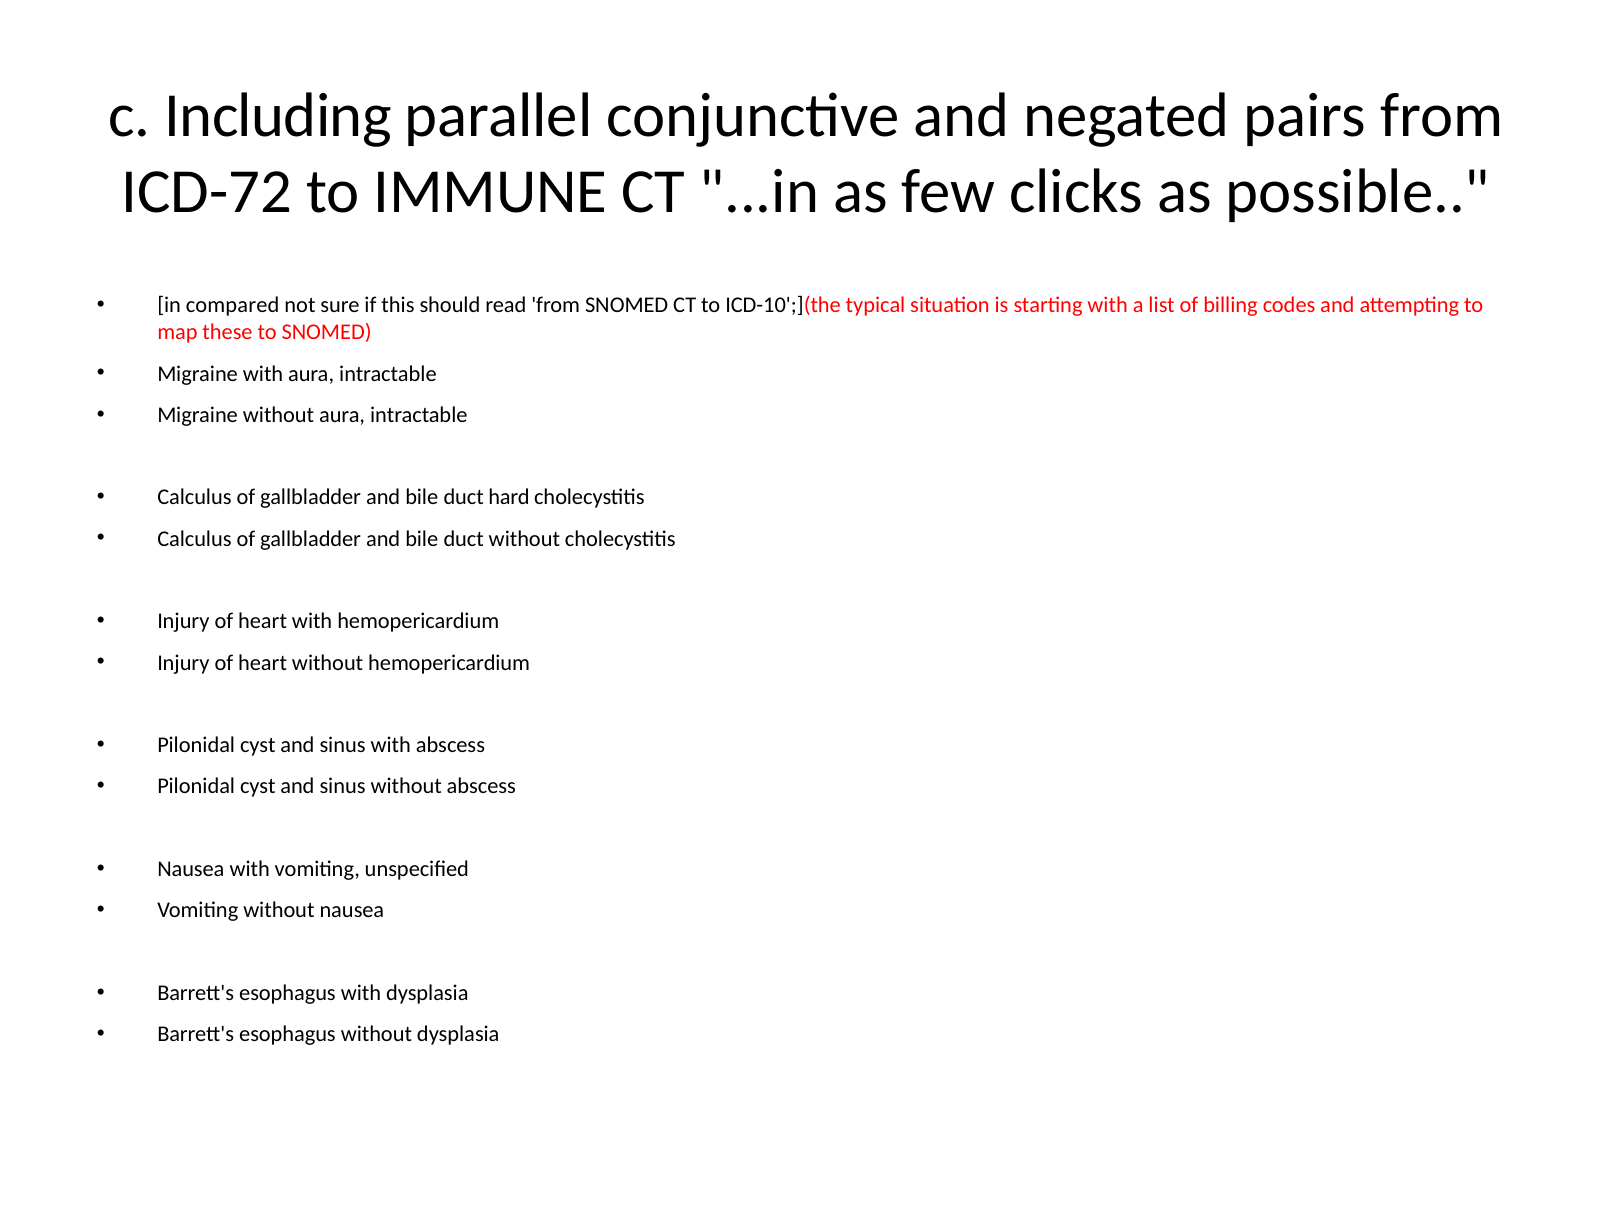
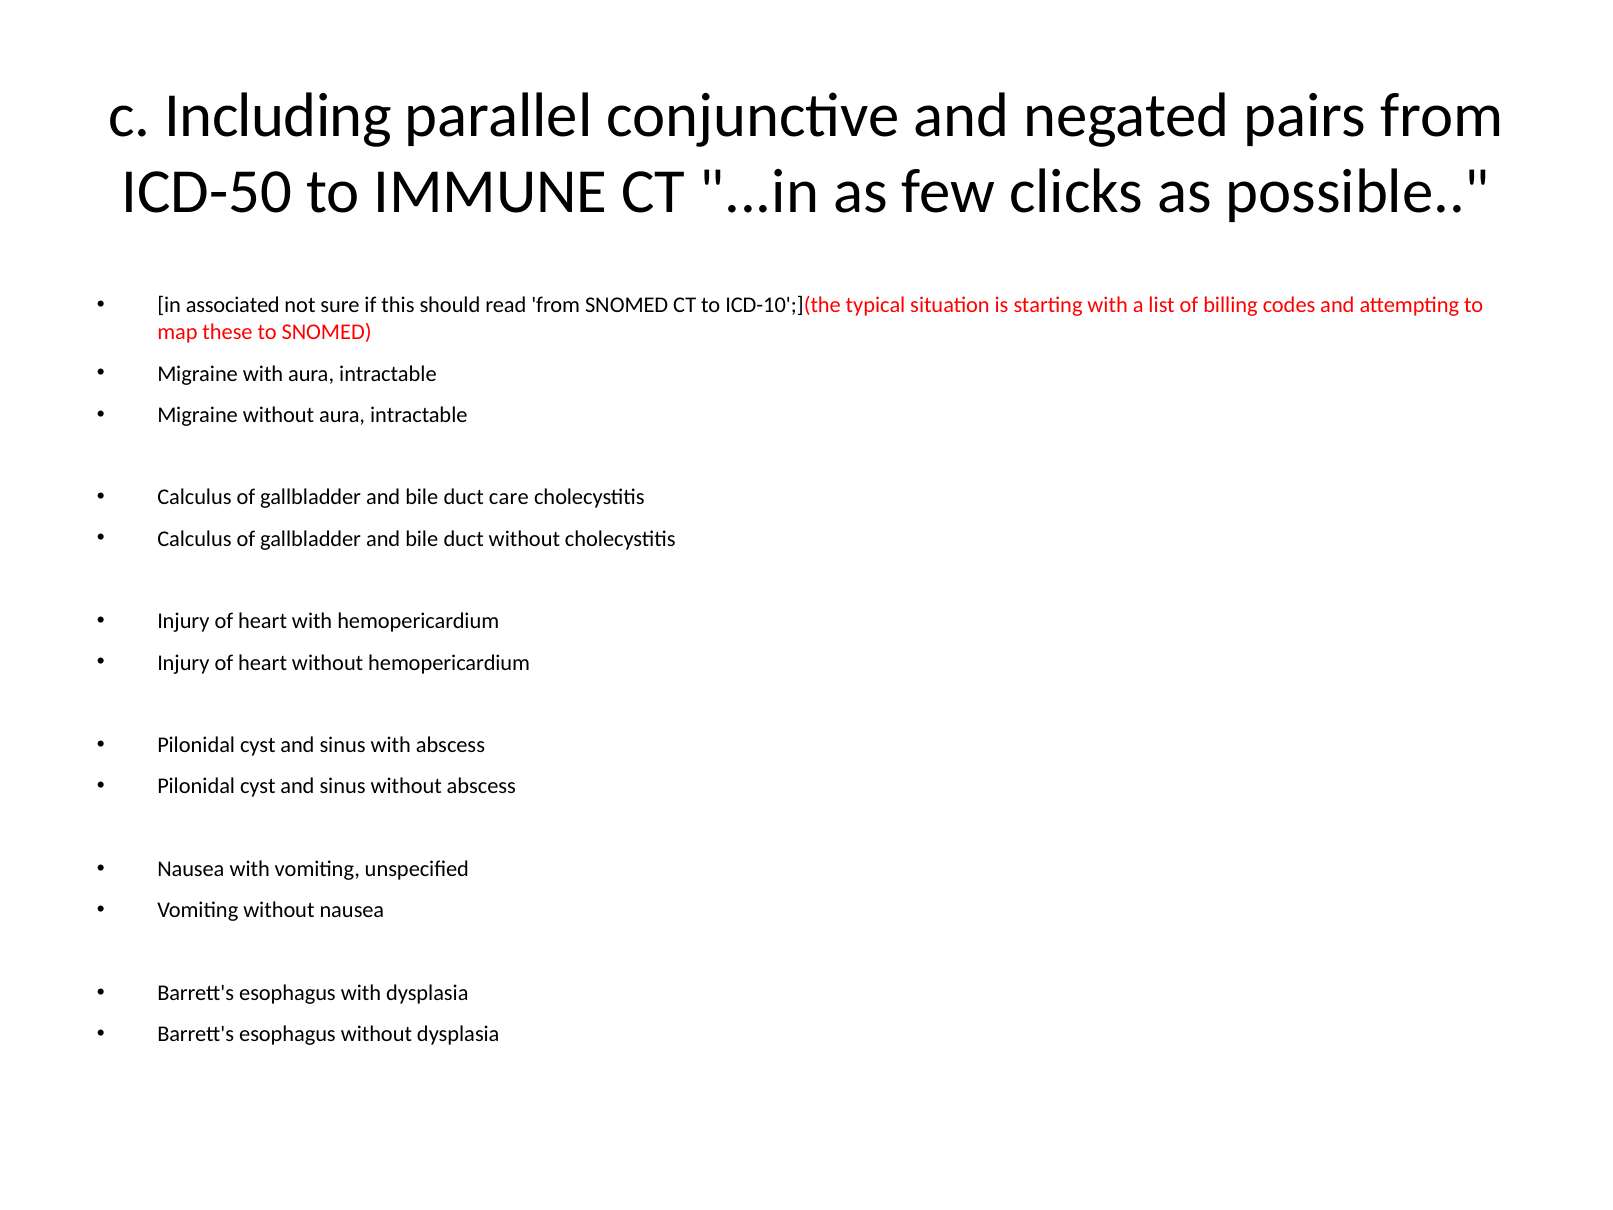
ICD-72: ICD-72 -> ICD-50
compared: compared -> associated
hard: hard -> care
